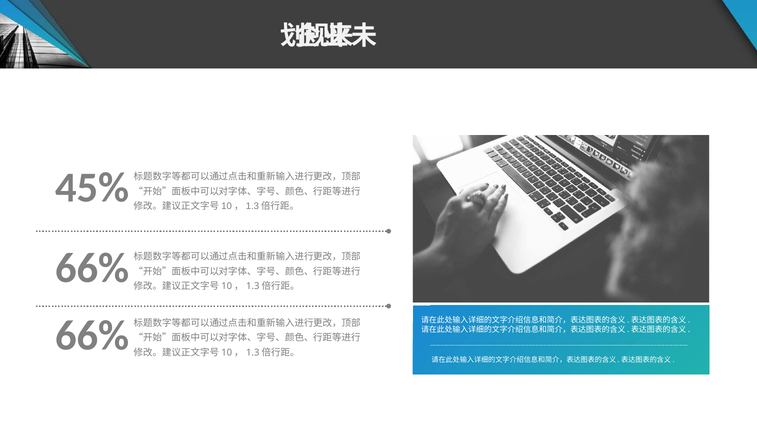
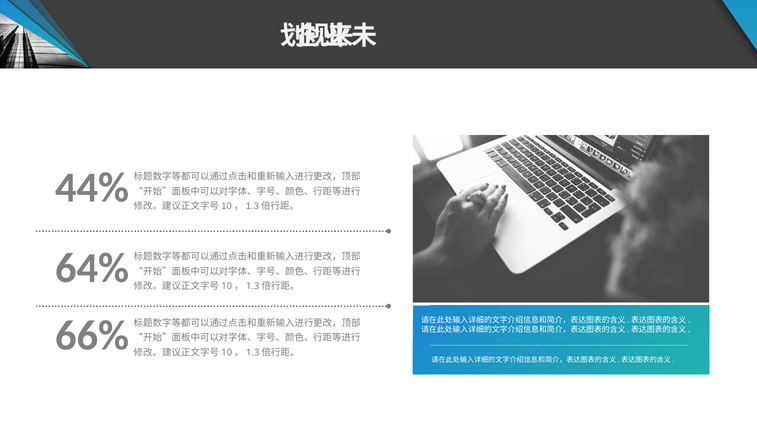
45%: 45% -> 44%
66%: 66% -> 64%
